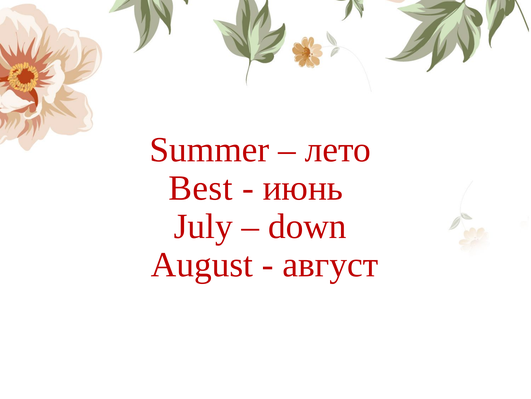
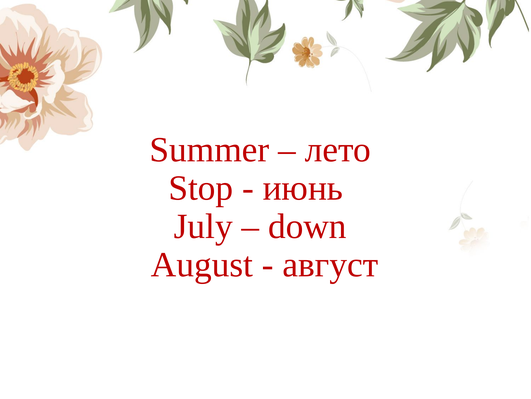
Best: Best -> Stop
